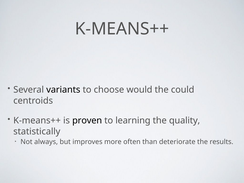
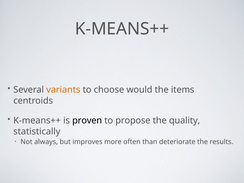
variants colour: black -> orange
could: could -> items
learning: learning -> propose
